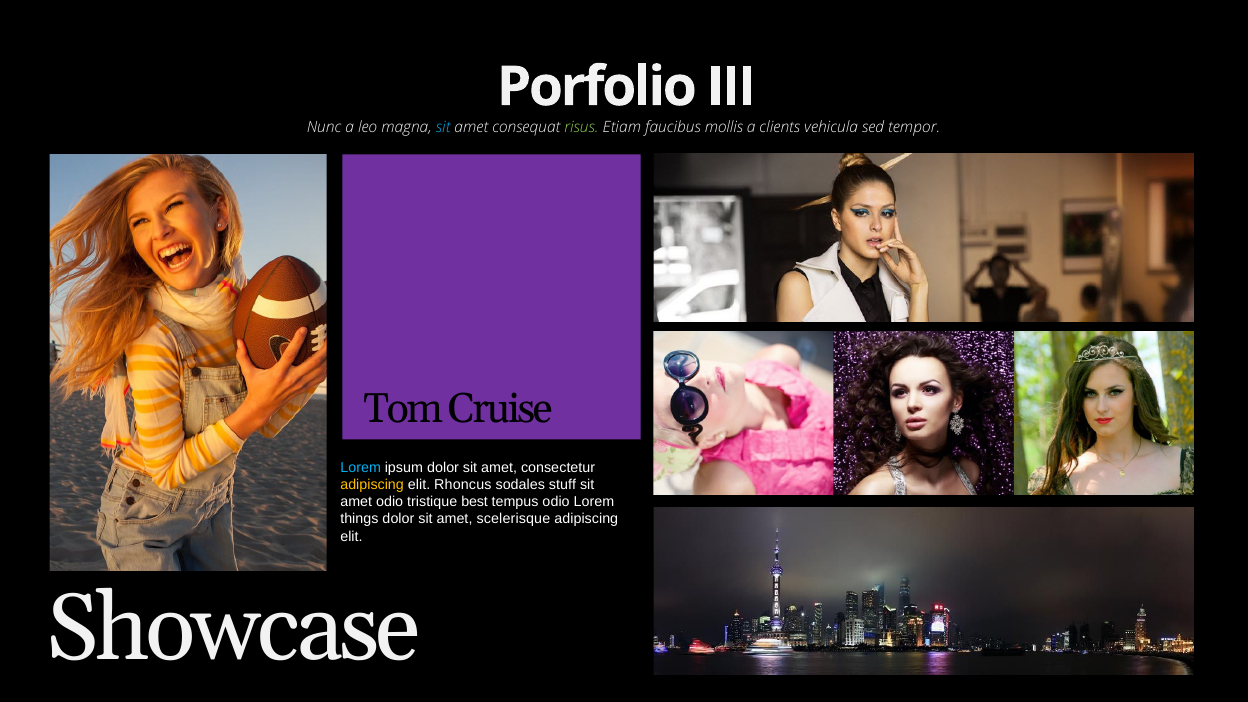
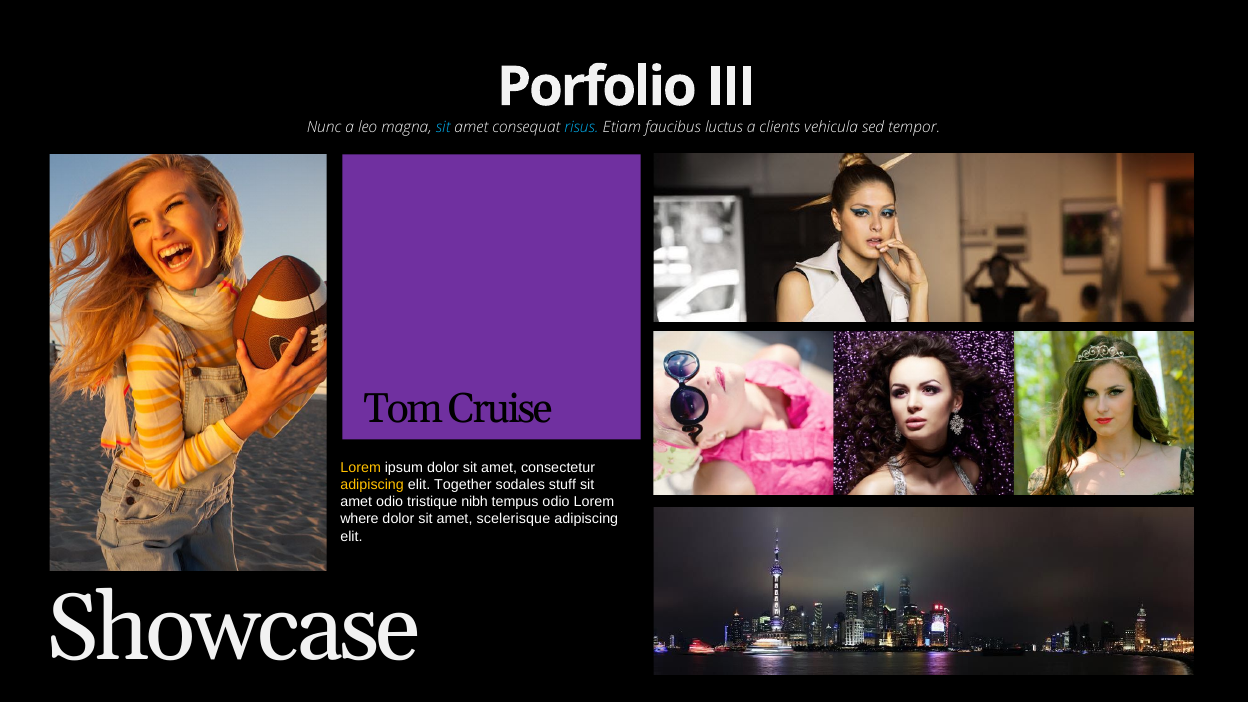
risus colour: light green -> light blue
mollis: mollis -> luctus
Lorem at (361, 468) colour: light blue -> yellow
Rhoncus: Rhoncus -> Together
best: best -> nibh
things: things -> where
